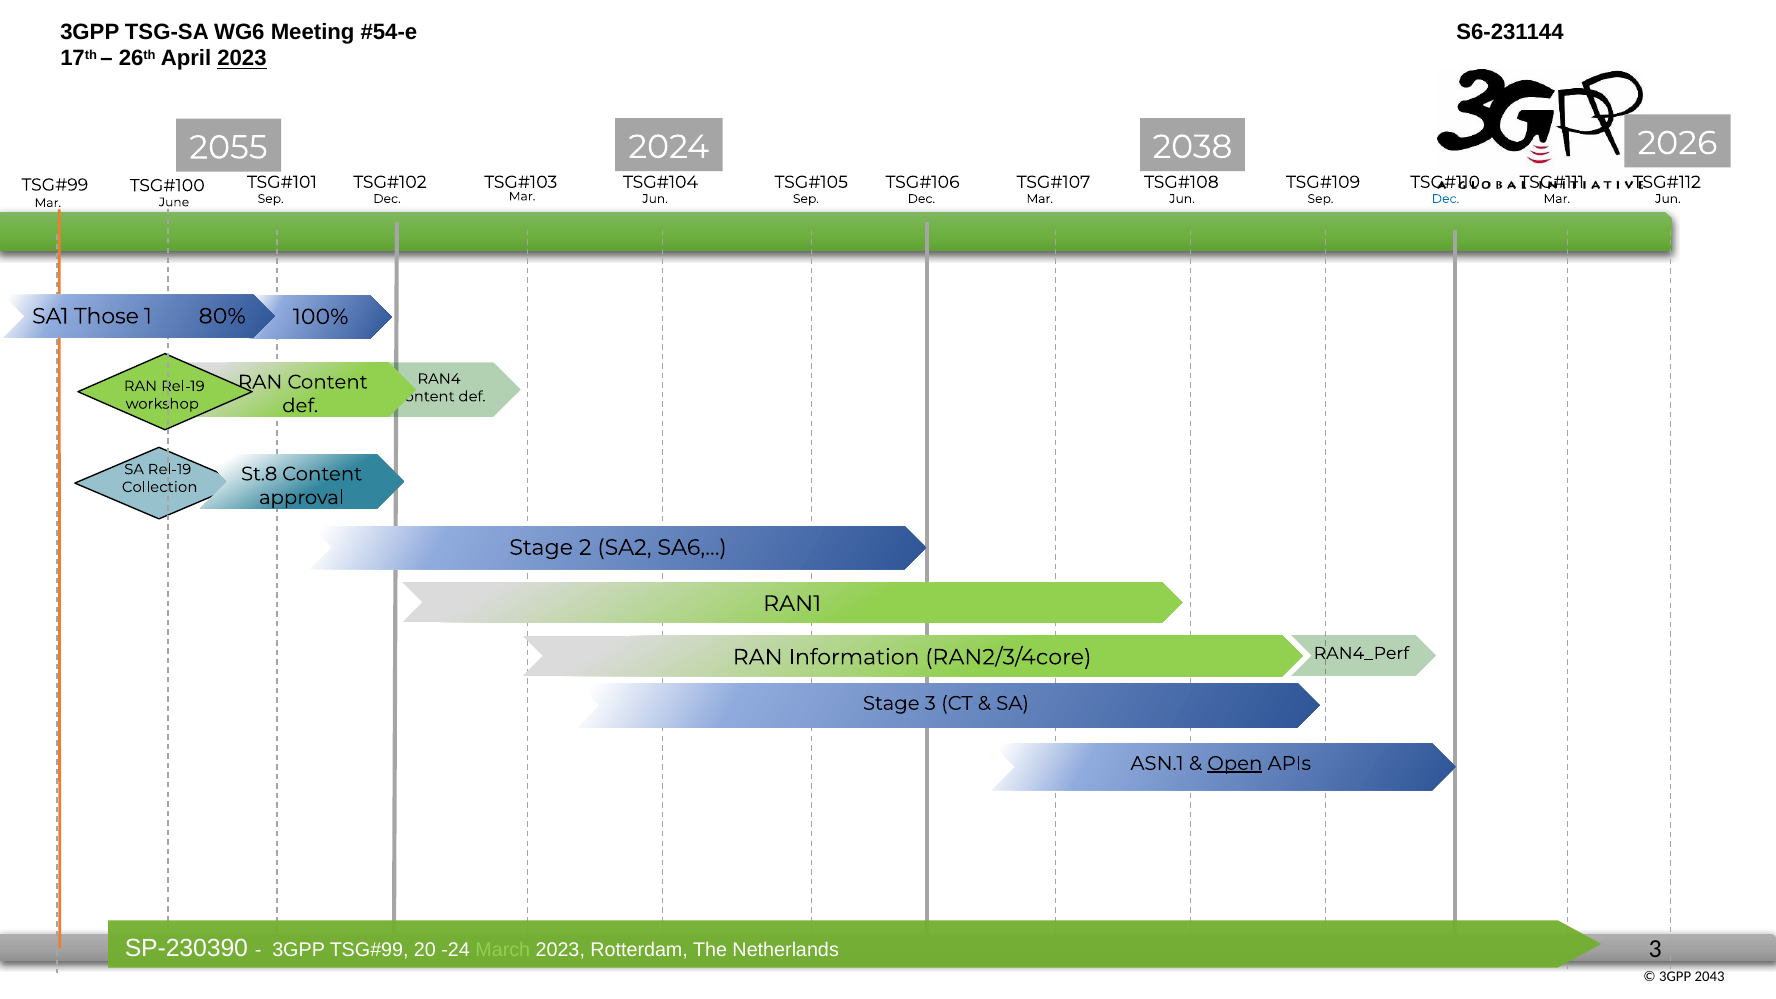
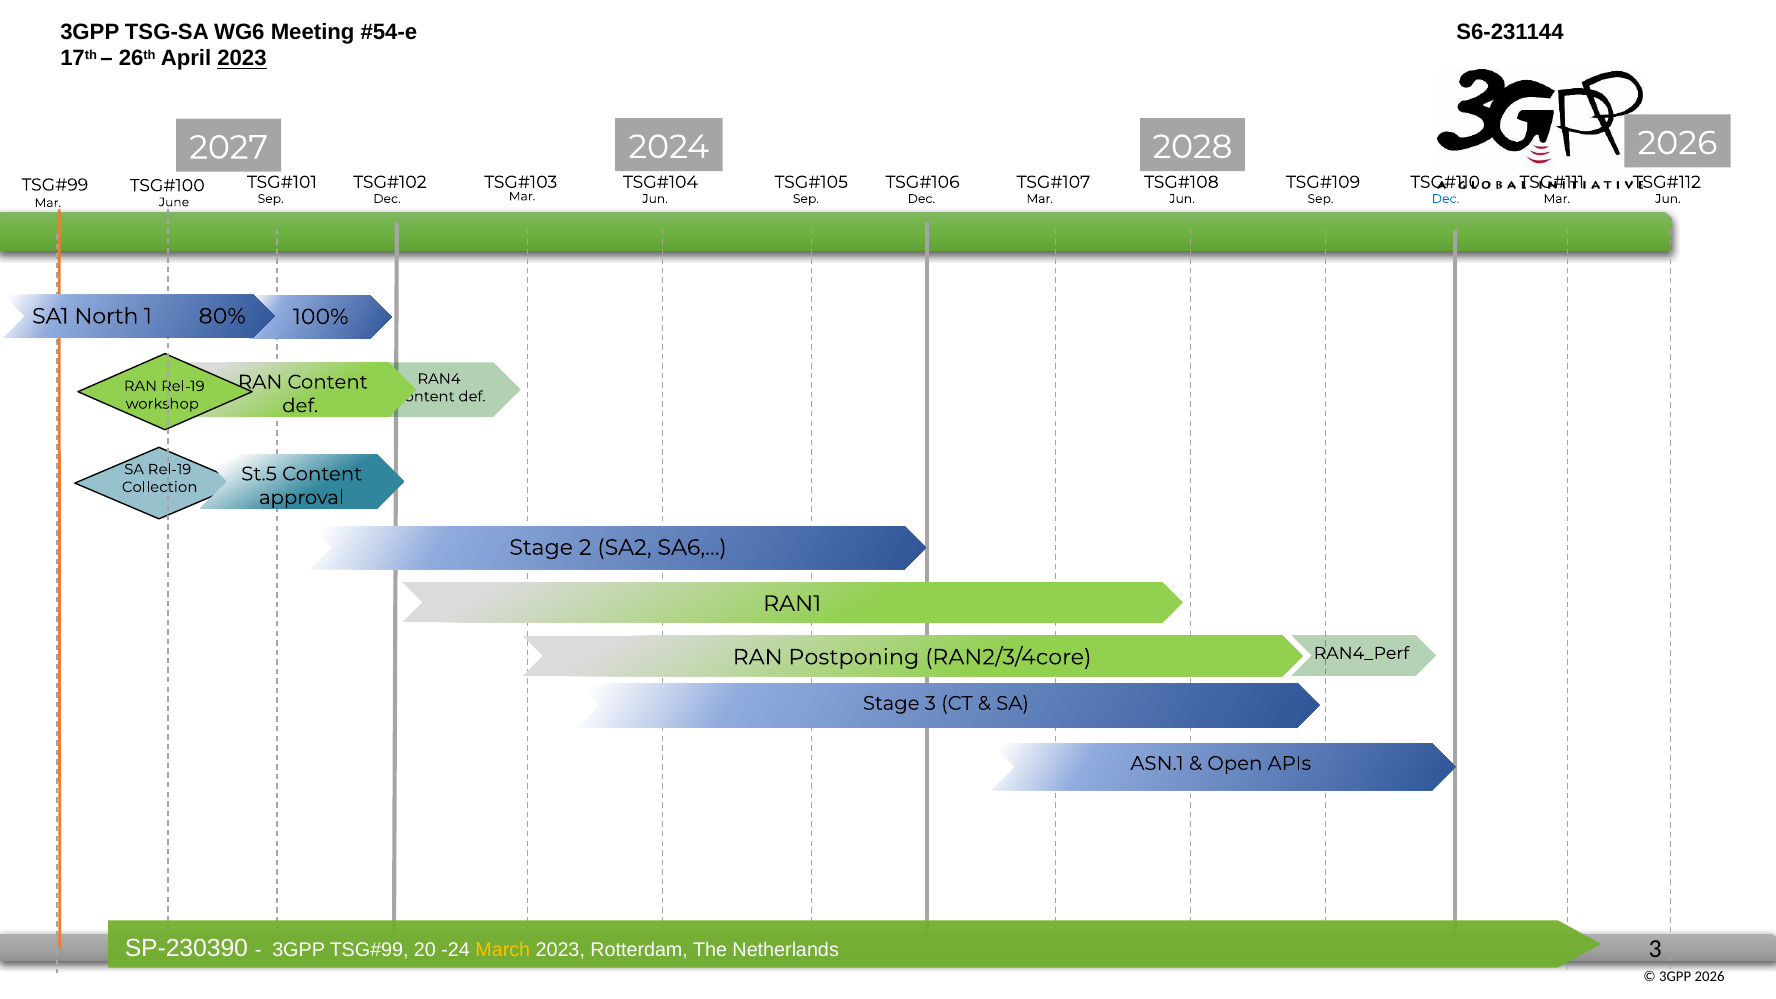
2038: 2038 -> 2028
2055: 2055 -> 2027
Those: Those -> North
St.8: St.8 -> St.5
Information: Information -> Postponing
Open underline: present -> none
March colour: light green -> yellow
3GPP 2043: 2043 -> 2026
